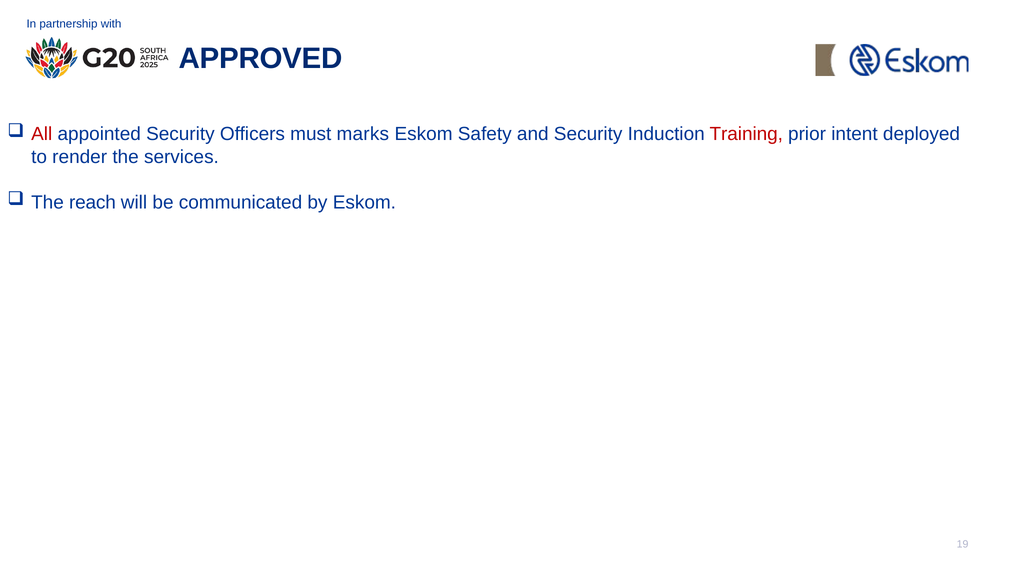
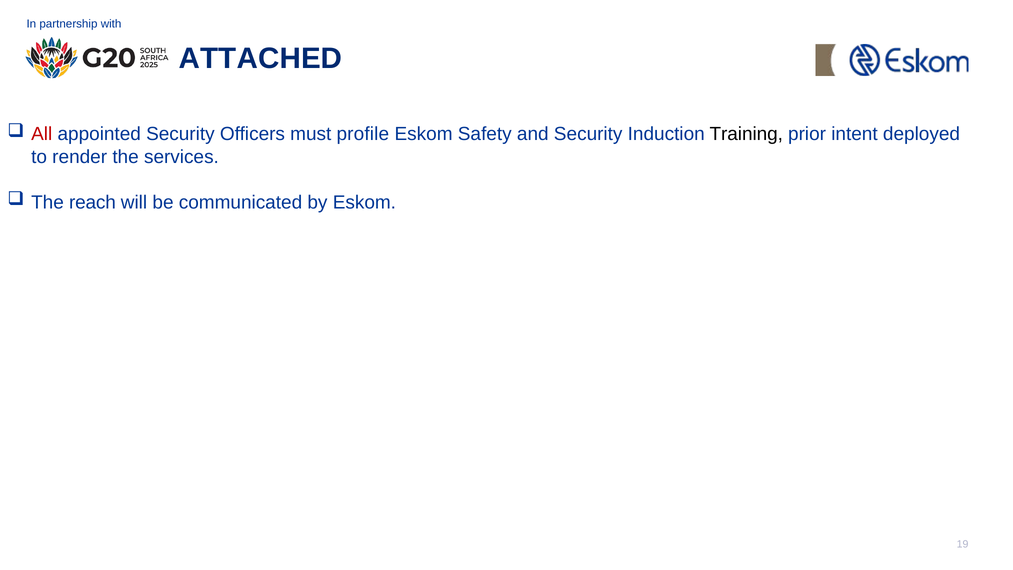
APPROVED: APPROVED -> ATTACHED
marks: marks -> profile
Training colour: red -> black
